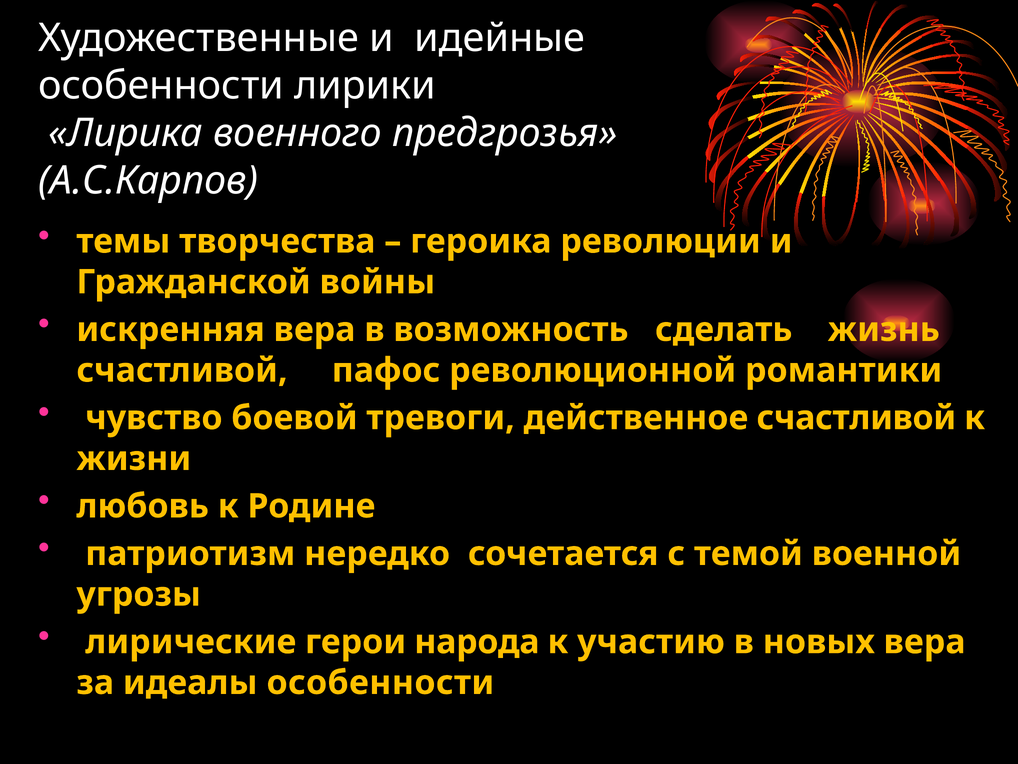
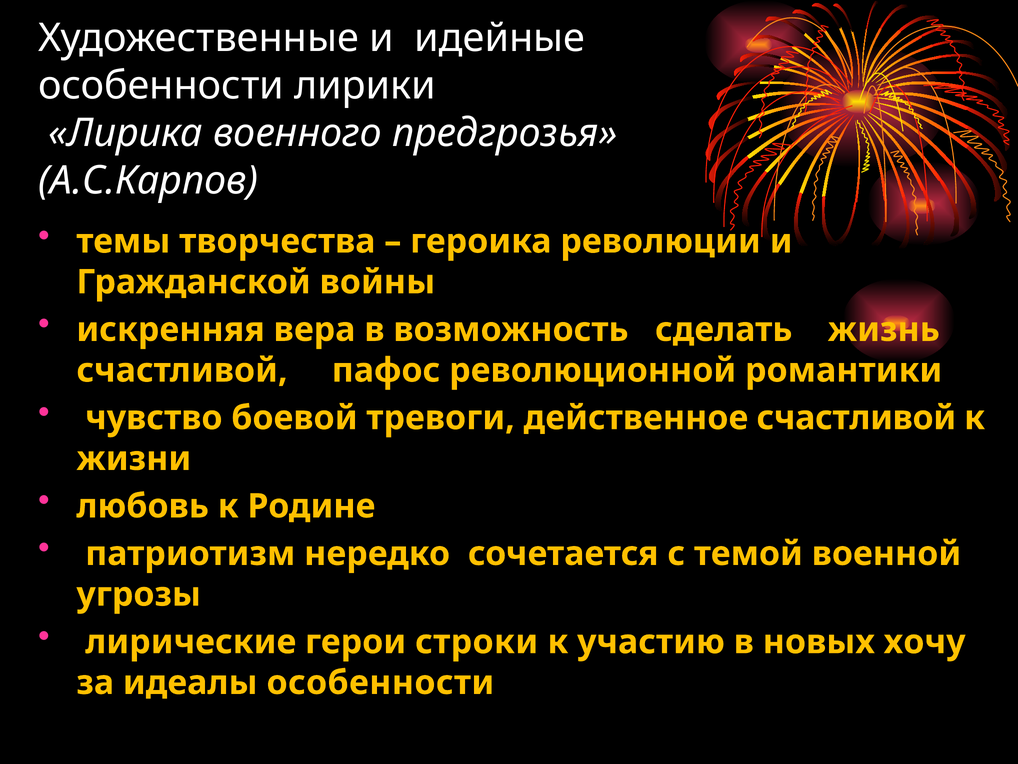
народа: народа -> строки
новых вера: вера -> хочу
